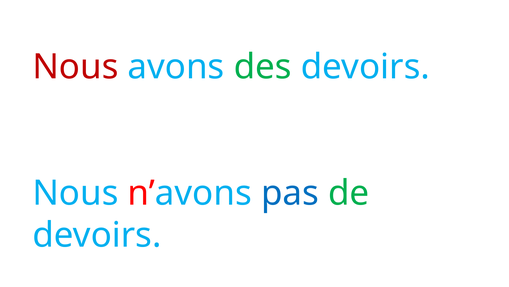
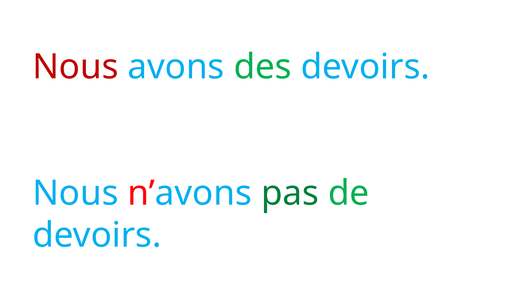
pas colour: blue -> green
